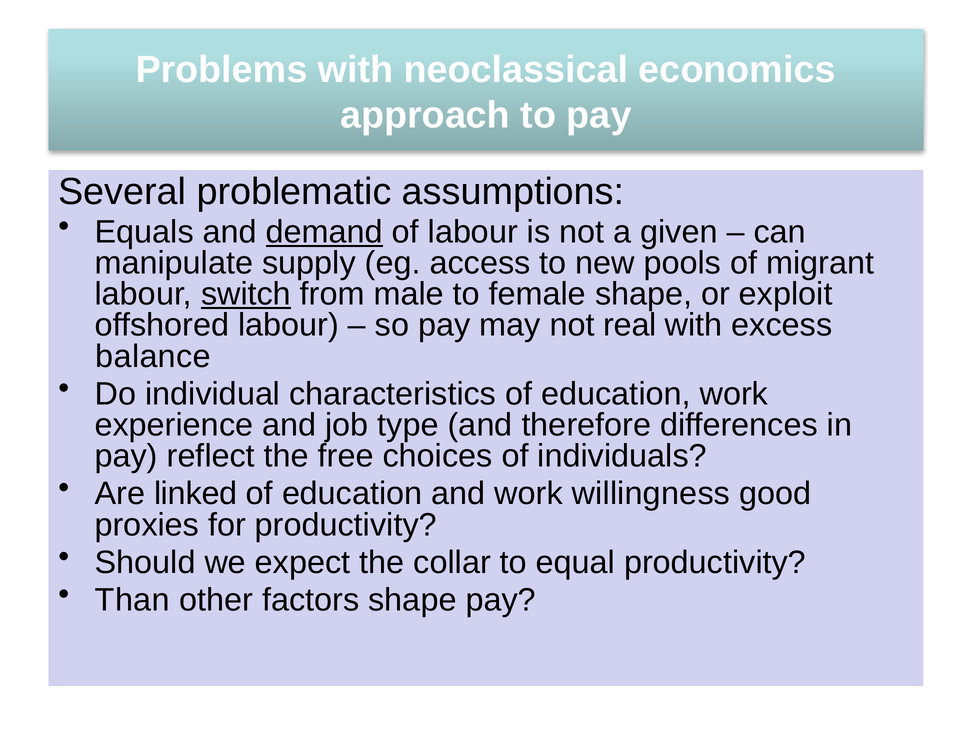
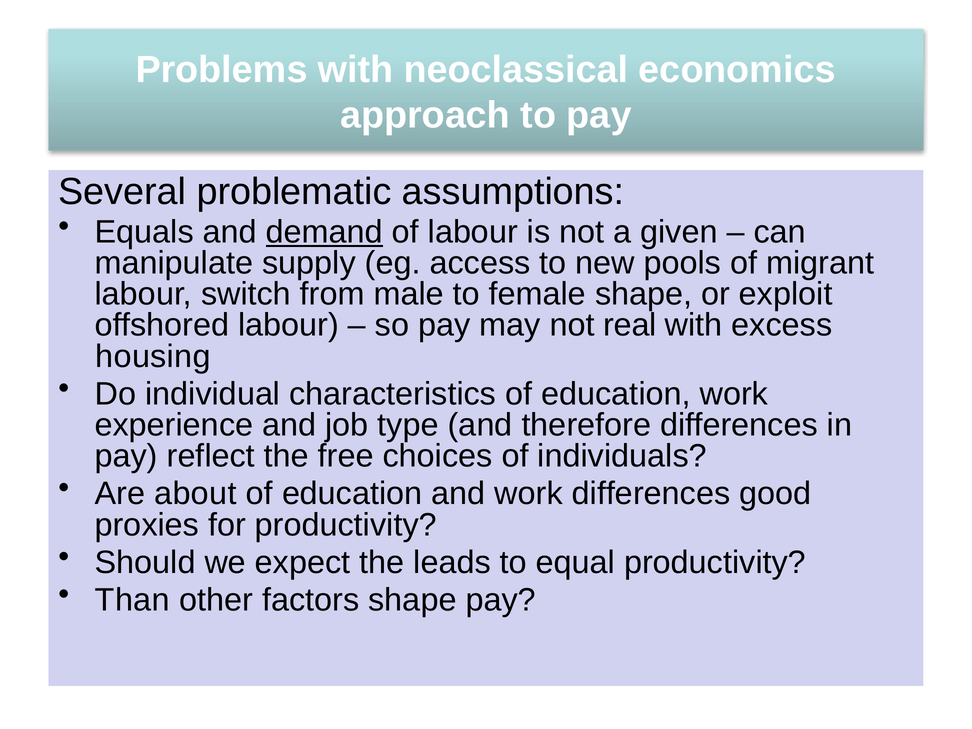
switch underline: present -> none
balance: balance -> housing
linked: linked -> about
work willingness: willingness -> differences
collar: collar -> leads
